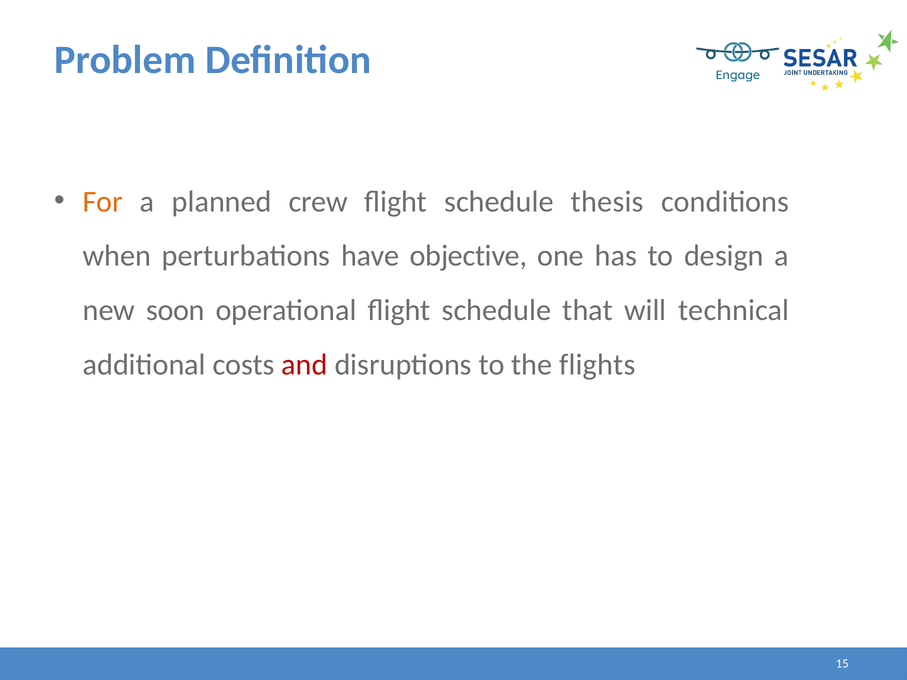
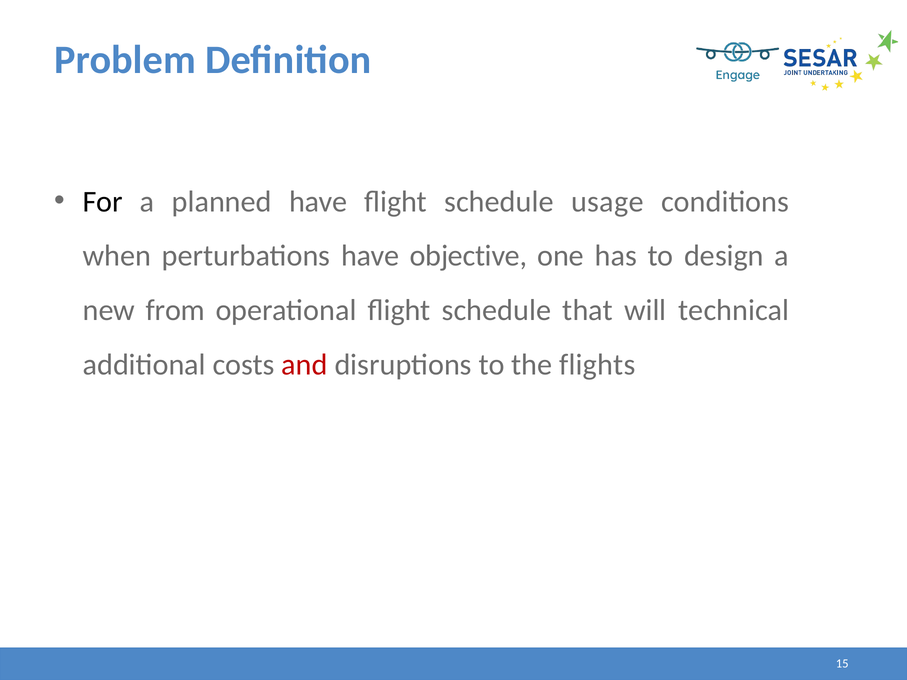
For colour: orange -> black
planned crew: crew -> have
thesis: thesis -> usage
soon: soon -> from
